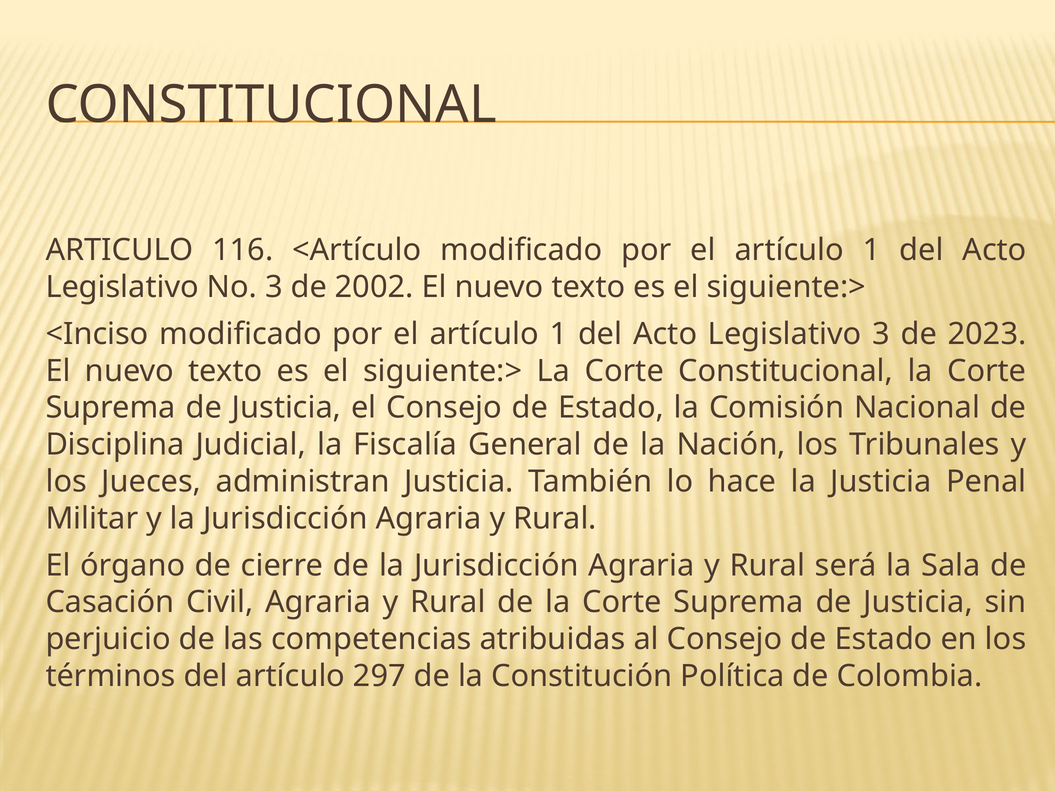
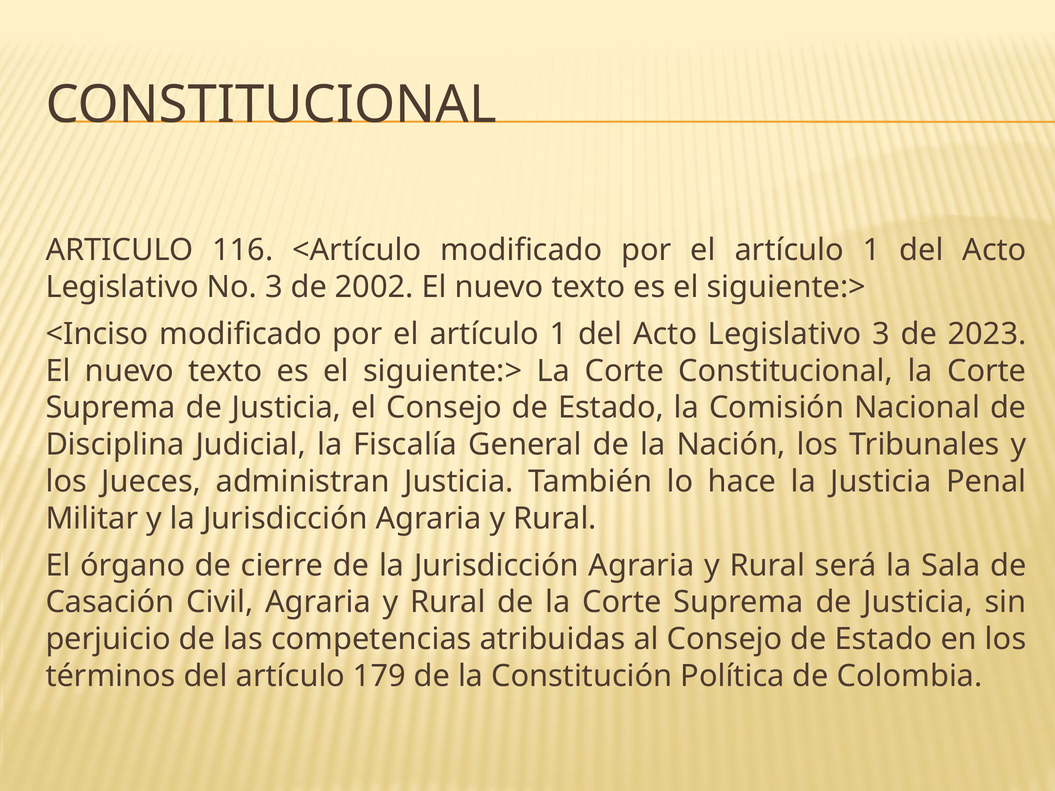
297: 297 -> 179
